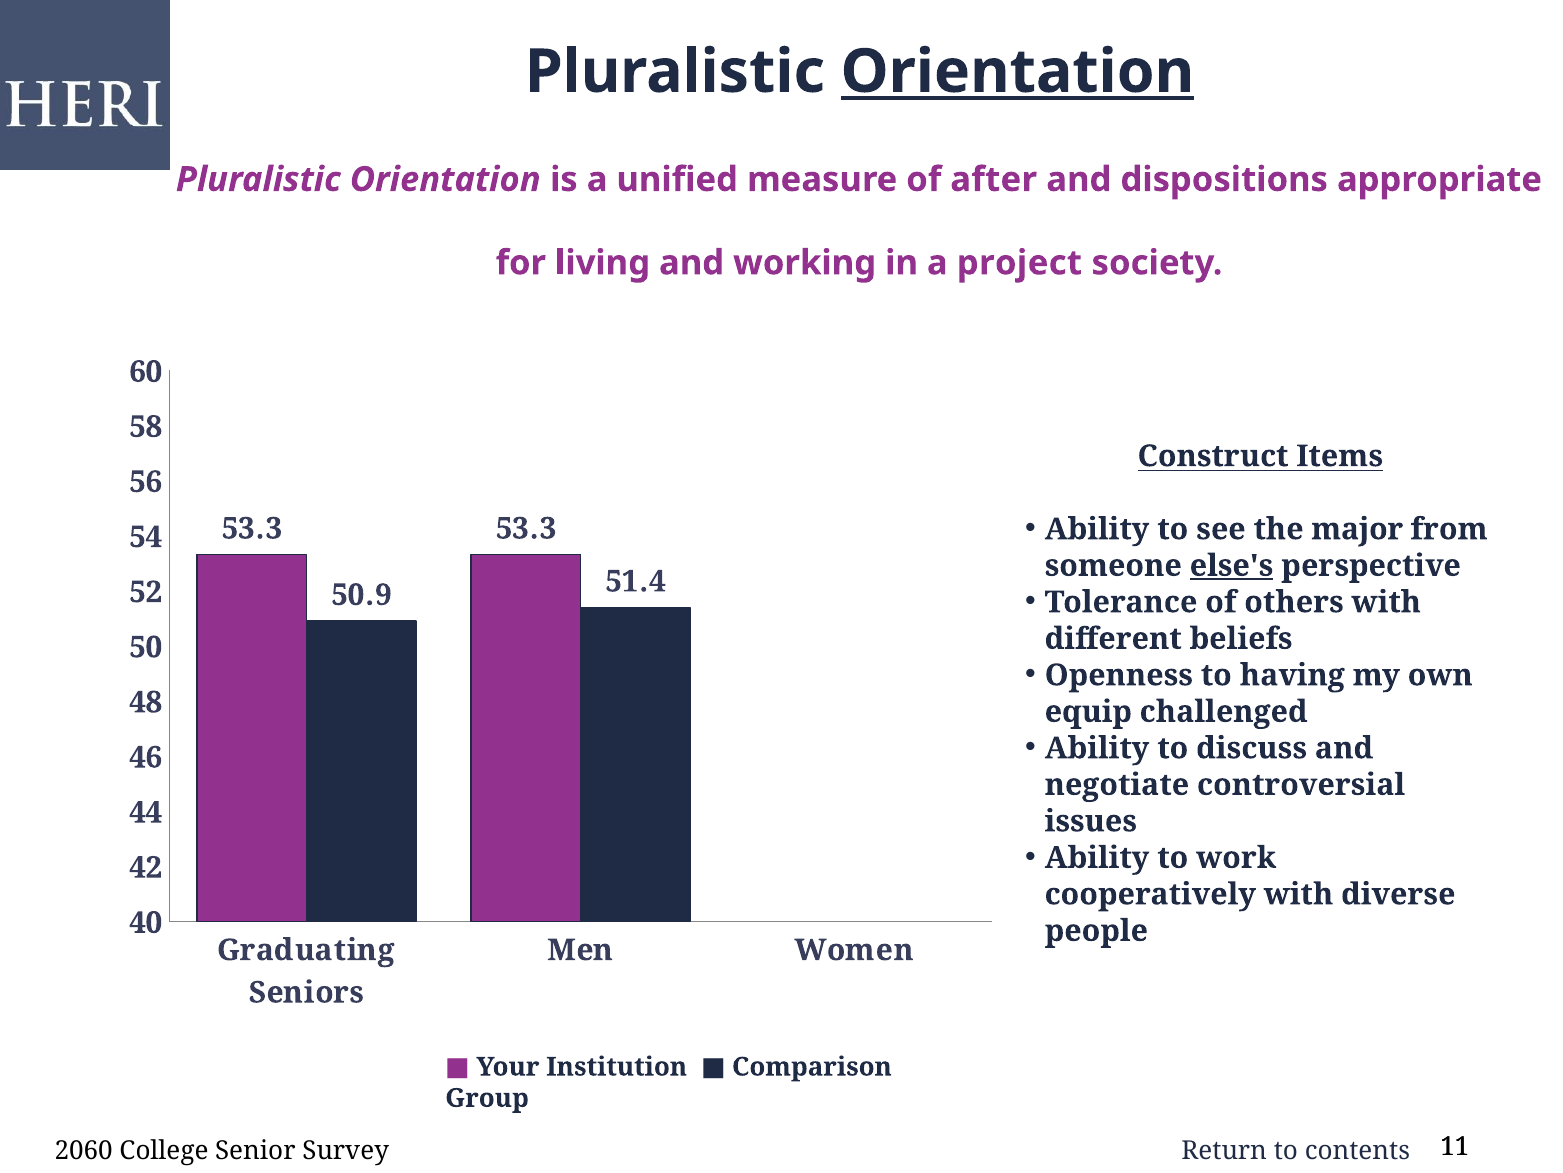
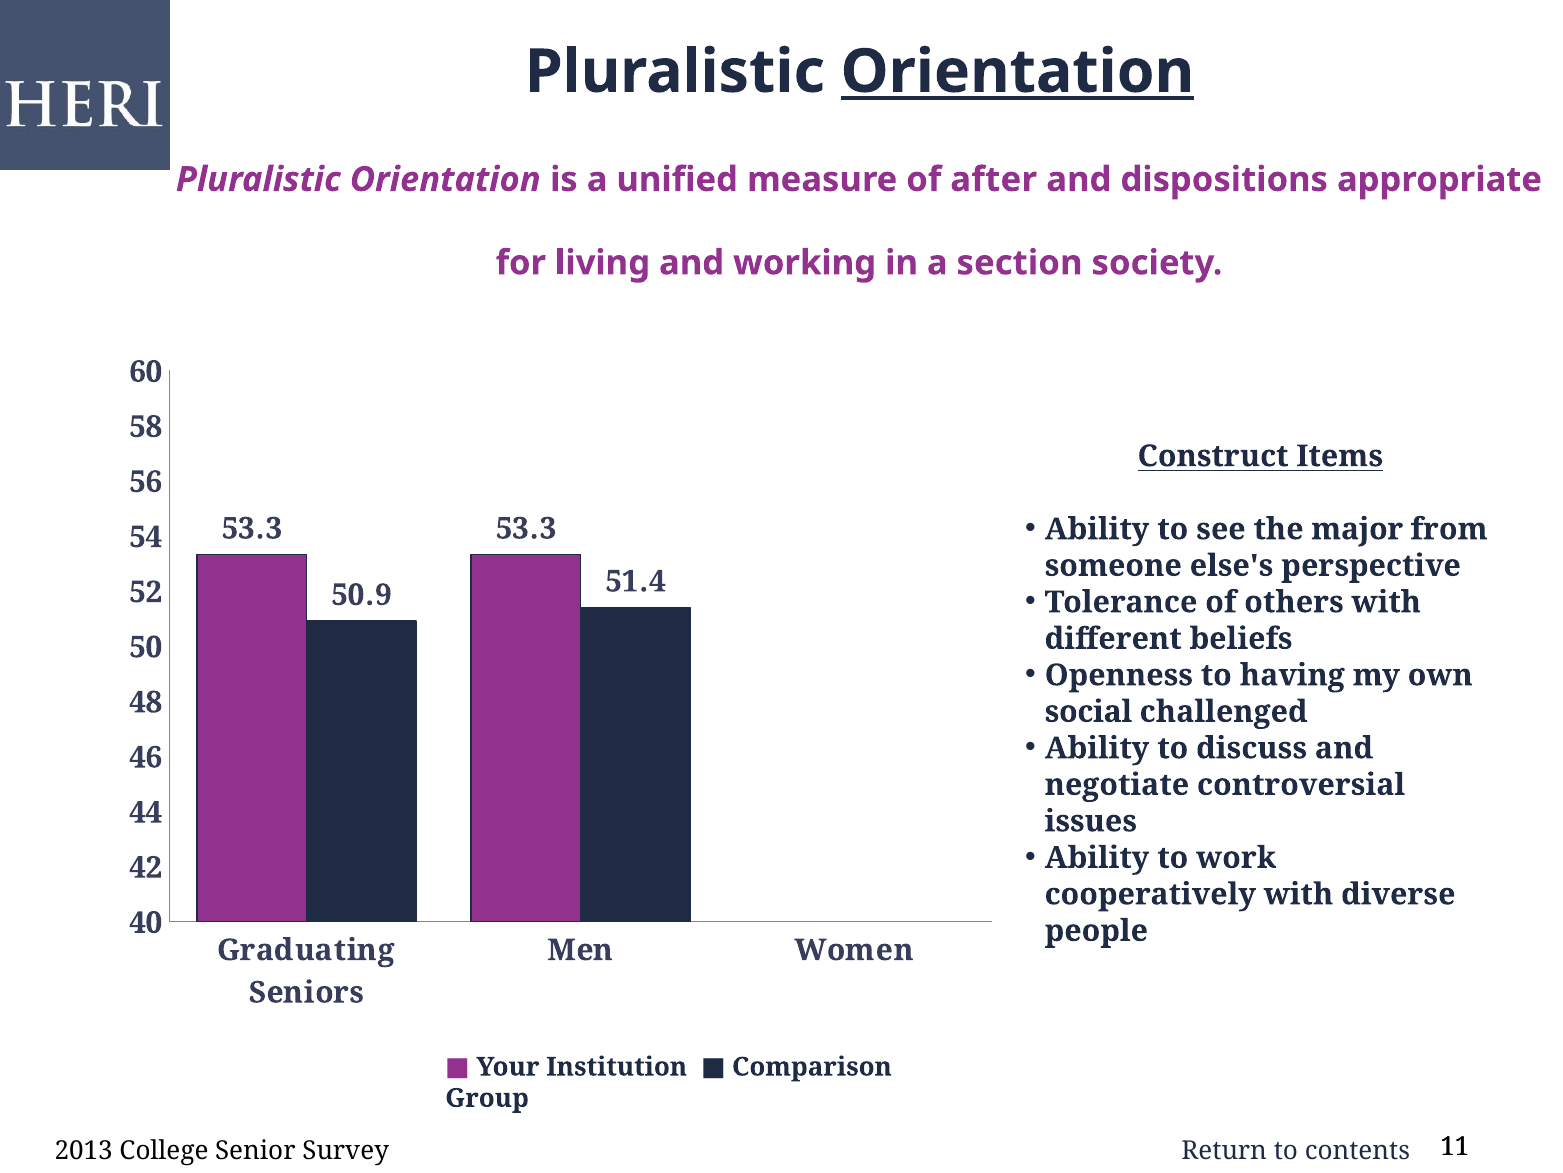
project: project -> section
else's underline: present -> none
equip: equip -> social
2060: 2060 -> 2013
